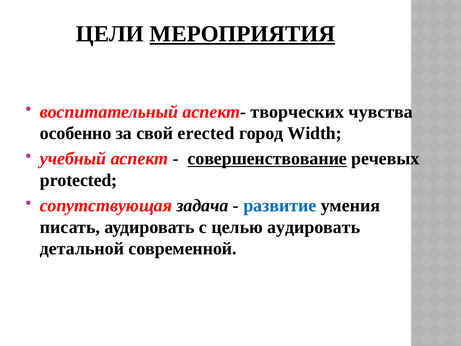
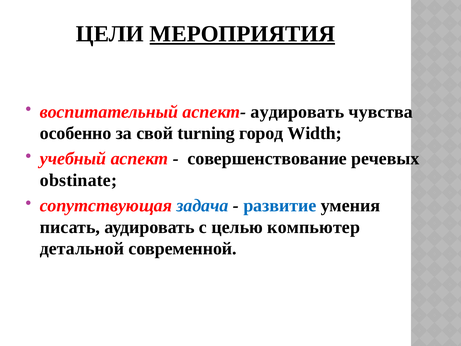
аспект- творческих: творческих -> аудировать
erected: erected -> turning
совершенствование underline: present -> none
protected: protected -> obstinate
задача colour: black -> blue
целью аудировать: аудировать -> компьютер
